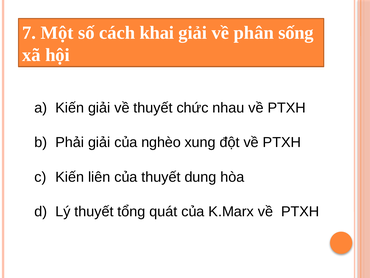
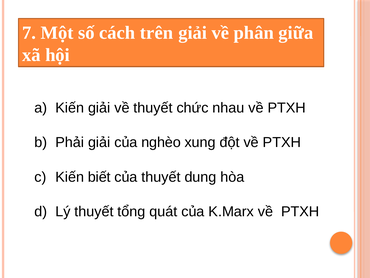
khai: khai -> trên
sống: sống -> giữa
liên: liên -> biết
